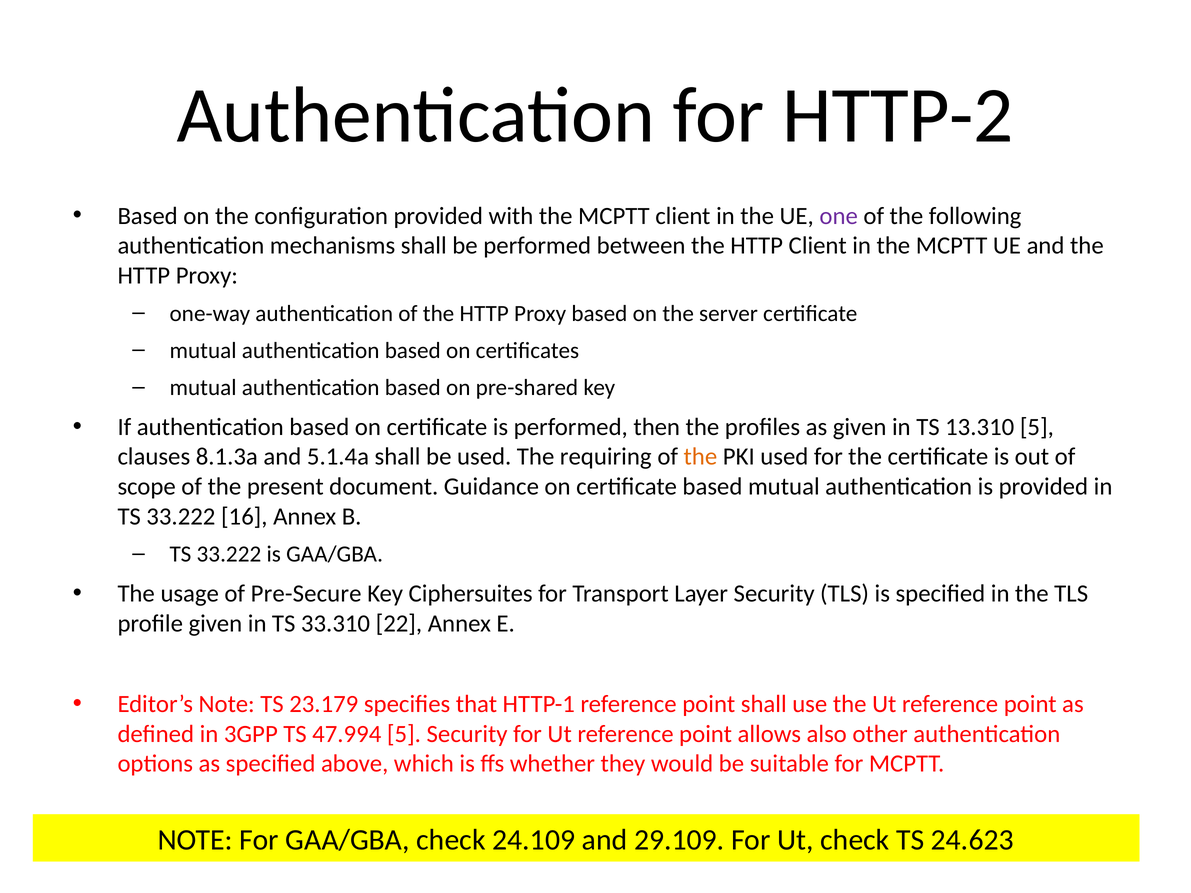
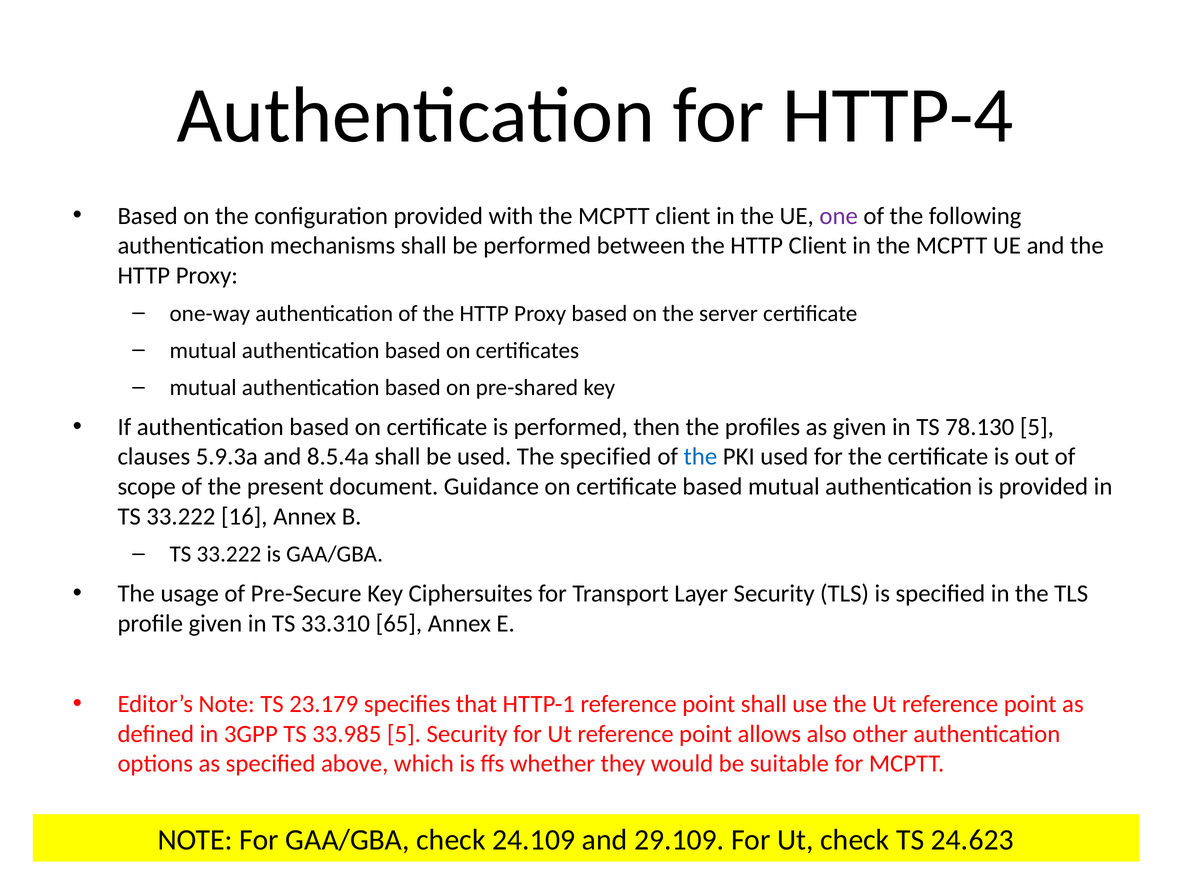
HTTP-2: HTTP-2 -> HTTP-4
13.310: 13.310 -> 78.130
8.1.3a: 8.1.3a -> 5.9.3a
5.1.4a: 5.1.4a -> 8.5.4a
The requiring: requiring -> specified
the at (700, 457) colour: orange -> blue
22: 22 -> 65
47.994: 47.994 -> 33.985
